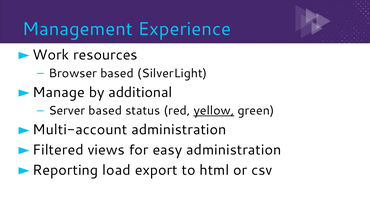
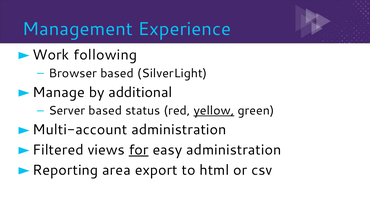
resources: resources -> following
for underline: none -> present
load: load -> area
